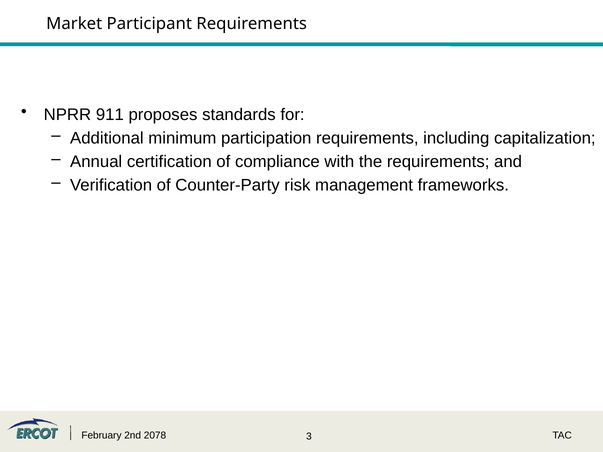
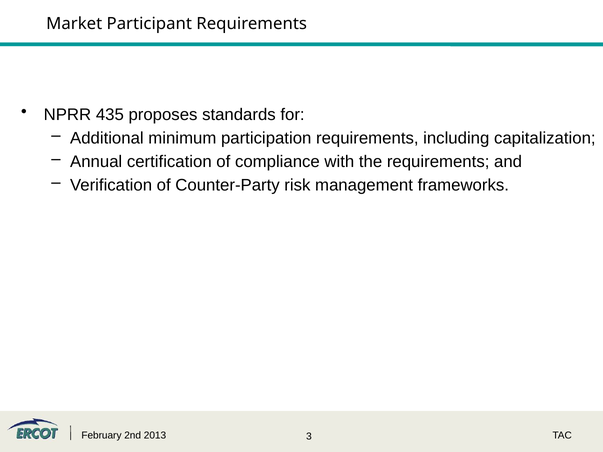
911: 911 -> 435
2078: 2078 -> 2013
